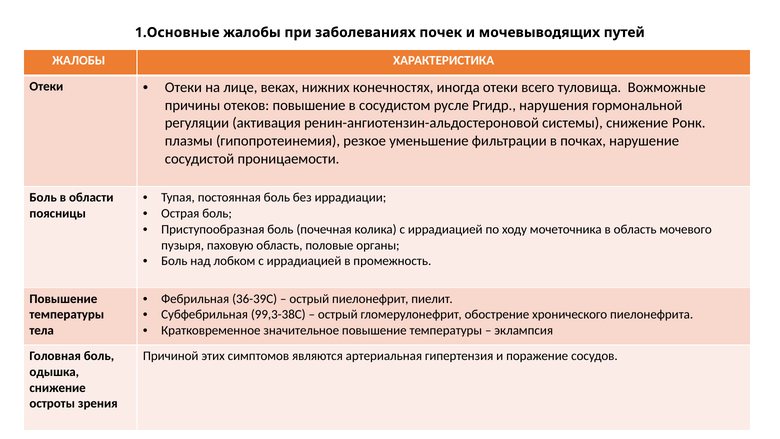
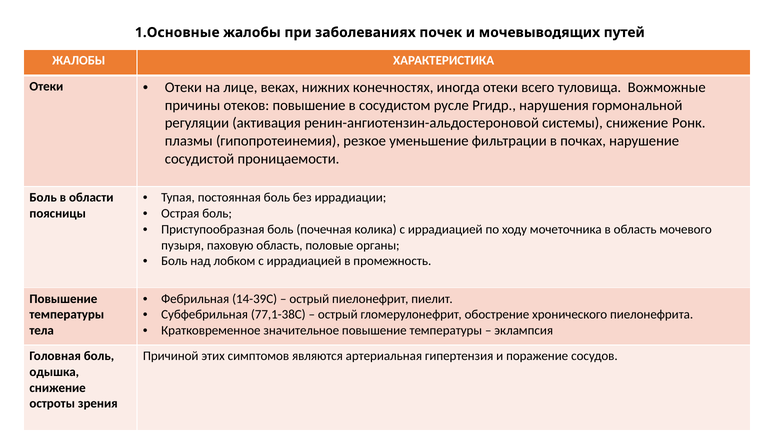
36-39С: 36-39С -> 14-39С
99,3-38С: 99,3-38С -> 77,1-38С
